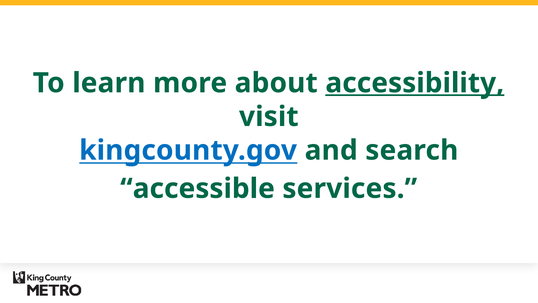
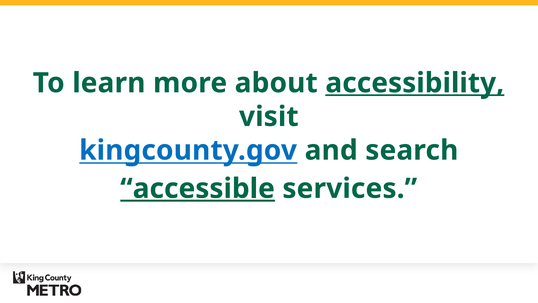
accessible underline: none -> present
